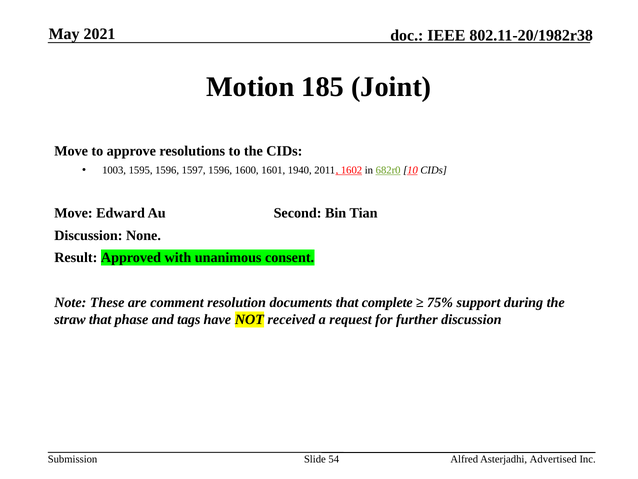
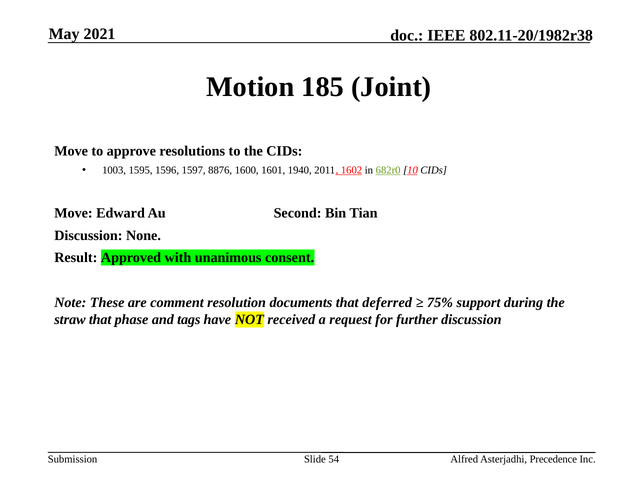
1597 1596: 1596 -> 8876
complete: complete -> deferred
Advertised: Advertised -> Precedence
